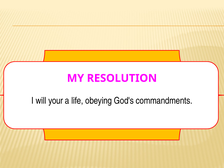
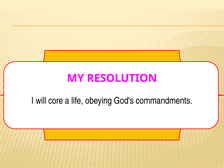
your: your -> core
